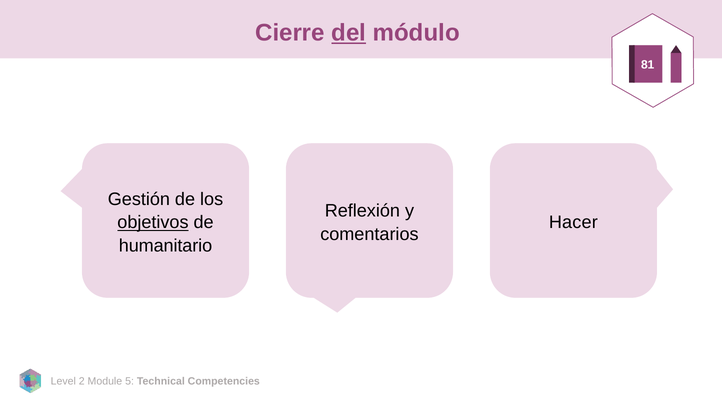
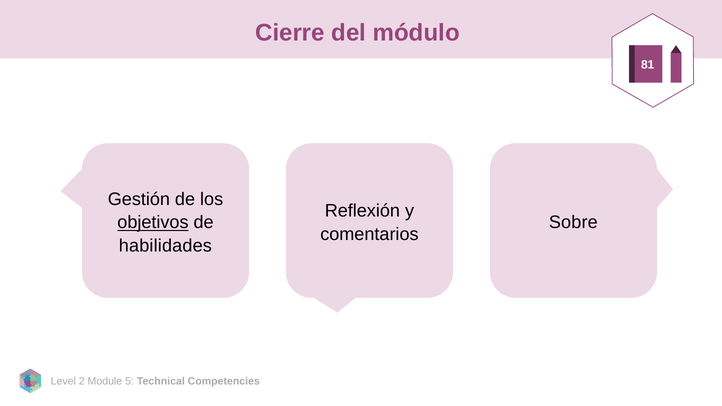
del underline: present -> none
Hacer: Hacer -> Sobre
humanitario: humanitario -> habilidades
